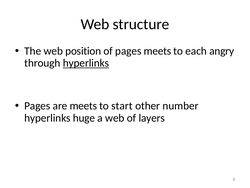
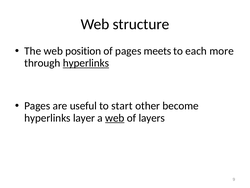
angry: angry -> more
are meets: meets -> useful
number: number -> become
huge: huge -> layer
web at (115, 118) underline: none -> present
